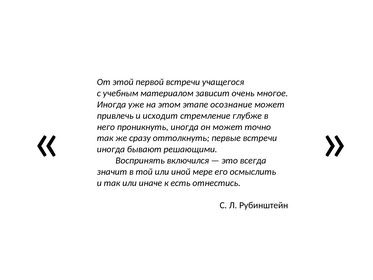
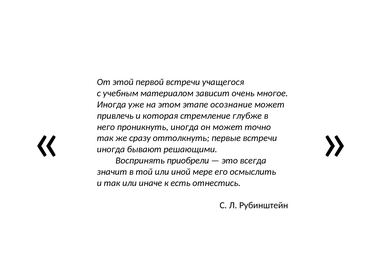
исходит: исходит -> которая
включился: включился -> приобрели
